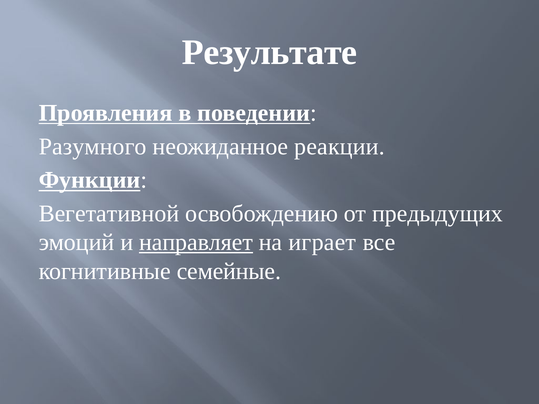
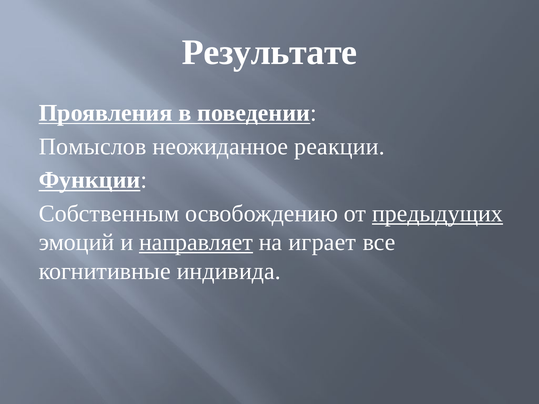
Разумного: Разумного -> Помыслов
Вегетативной: Вегетативной -> Собственным
предыдущих underline: none -> present
семейные: семейные -> индивида
